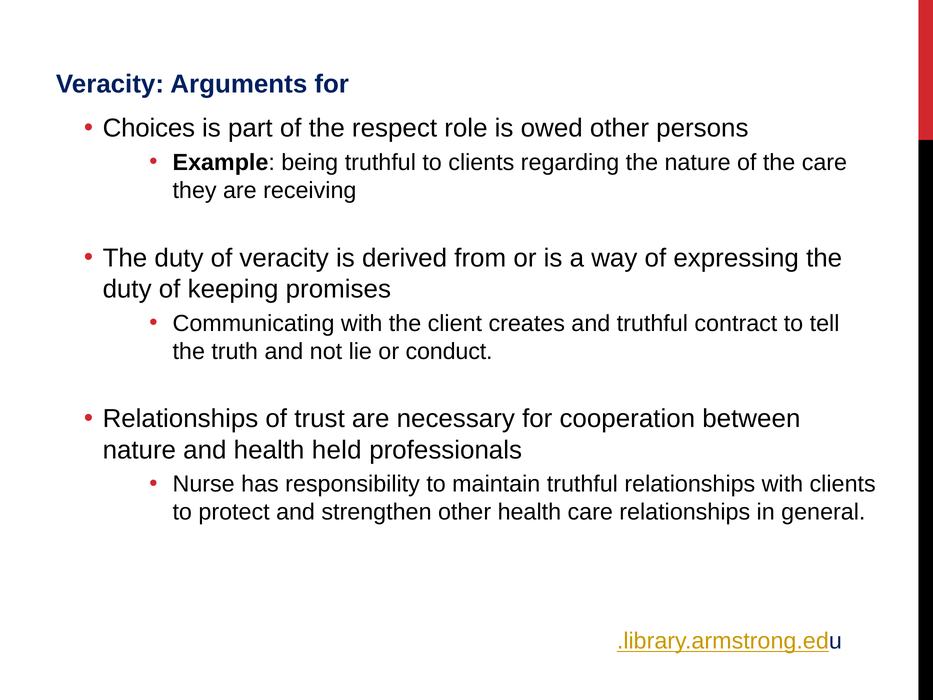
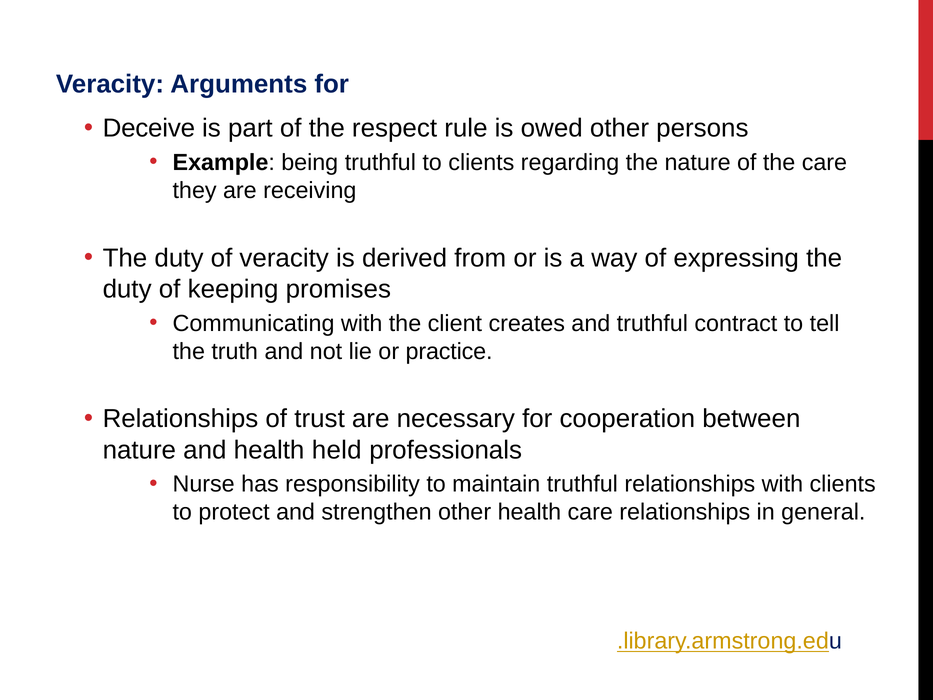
Choices: Choices -> Deceive
role: role -> rule
conduct: conduct -> practice
